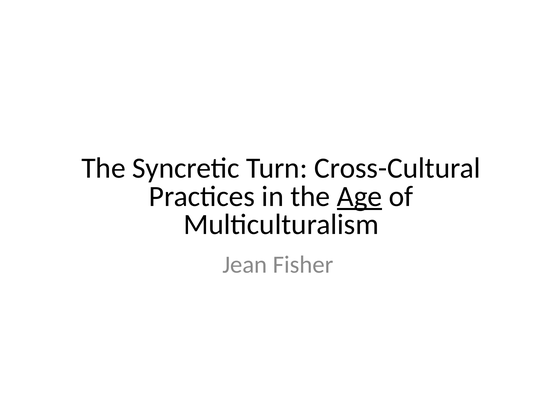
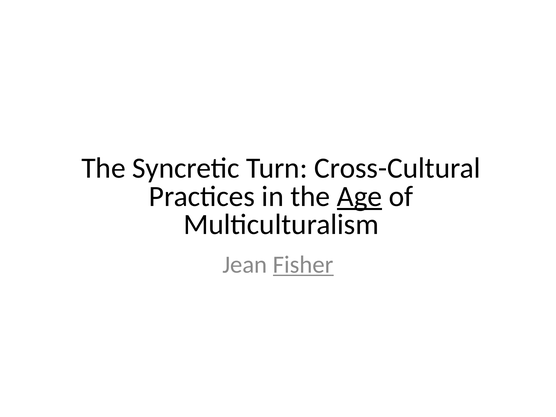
Fisher underline: none -> present
